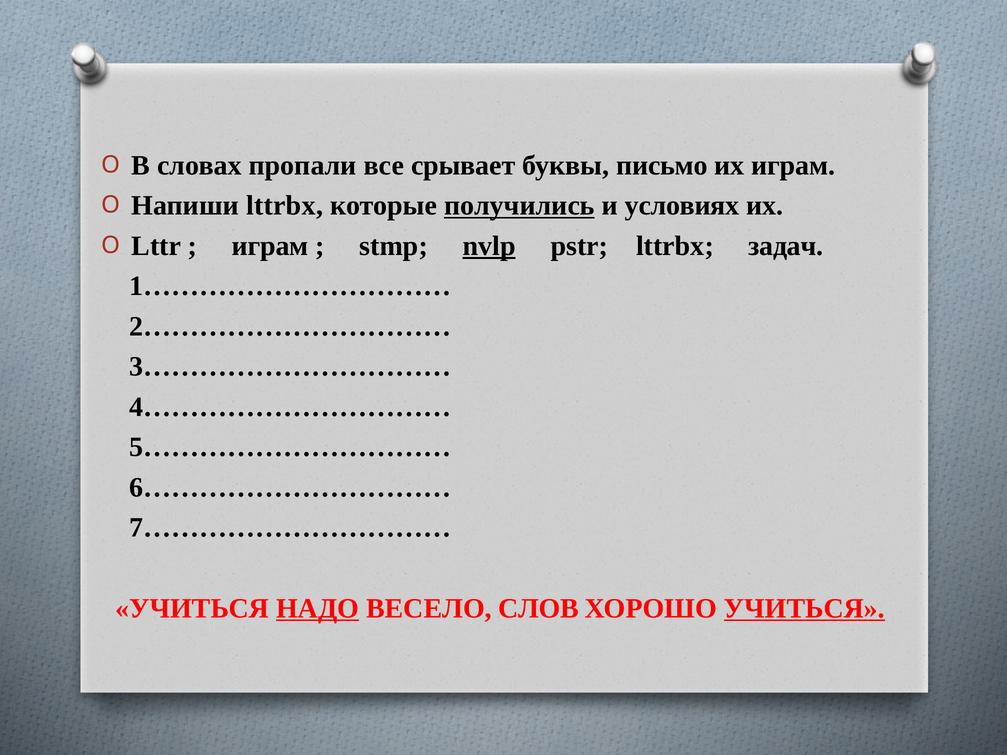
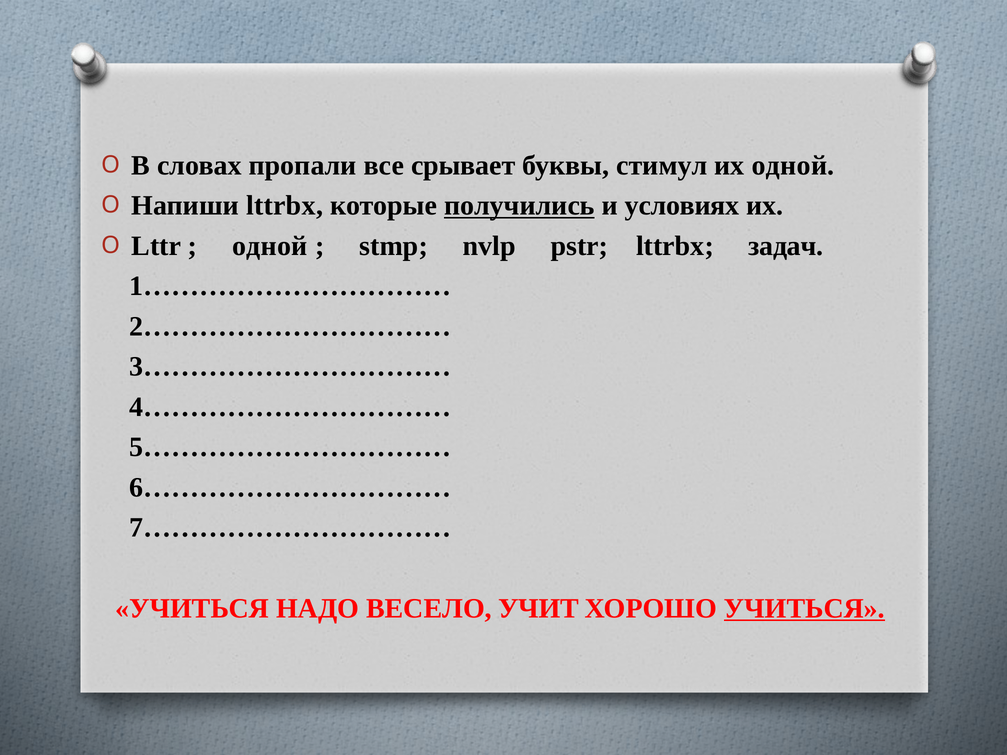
письмо: письмо -> стимул
их играм: играм -> одной
играм at (270, 246): играм -> одной
nvlp underline: present -> none
НАДО underline: present -> none
СЛОВ: СЛОВ -> УЧИТ
